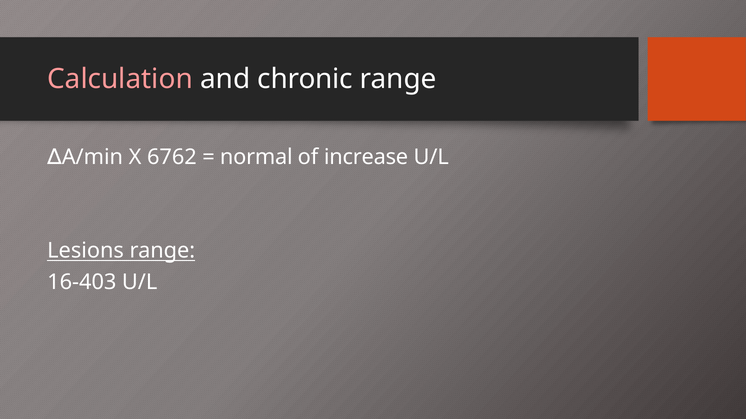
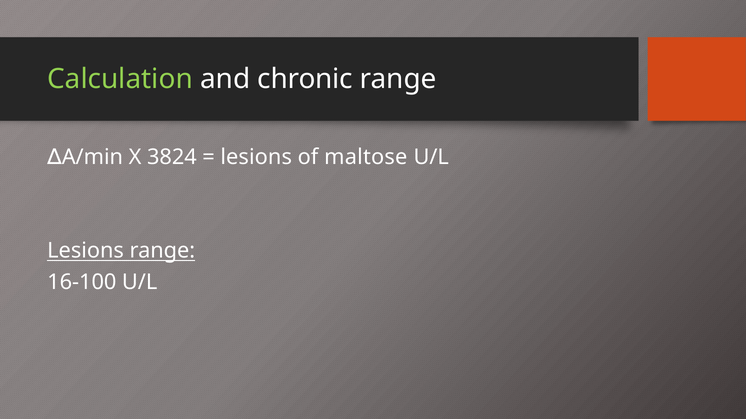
Calculation colour: pink -> light green
6762: 6762 -> 3824
normal at (256, 157): normal -> lesions
increase: increase -> maltose
16-403: 16-403 -> 16-100
